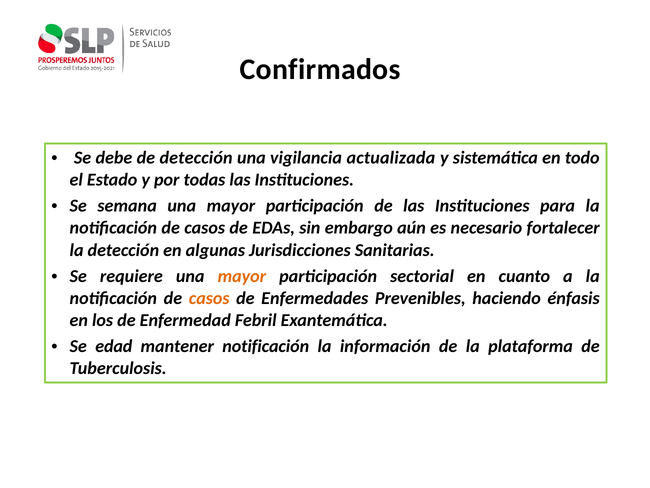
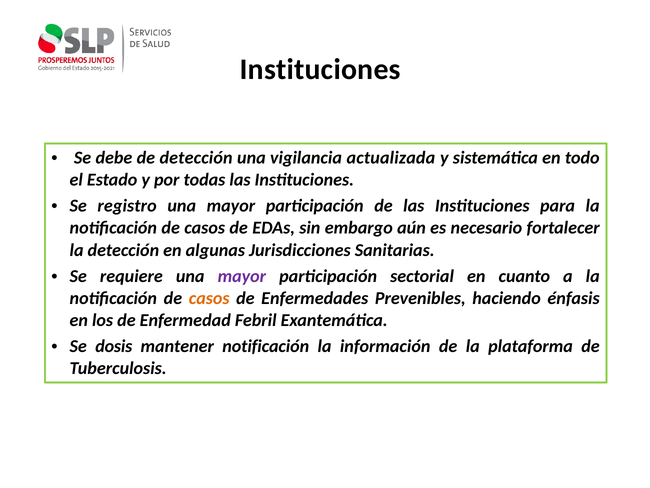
Confirmados at (320, 69): Confirmados -> Instituciones
semana: semana -> registro
mayor at (242, 276) colour: orange -> purple
edad: edad -> dosis
